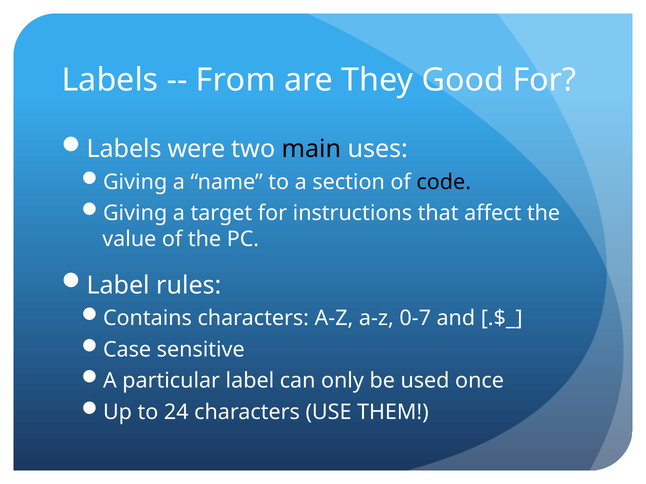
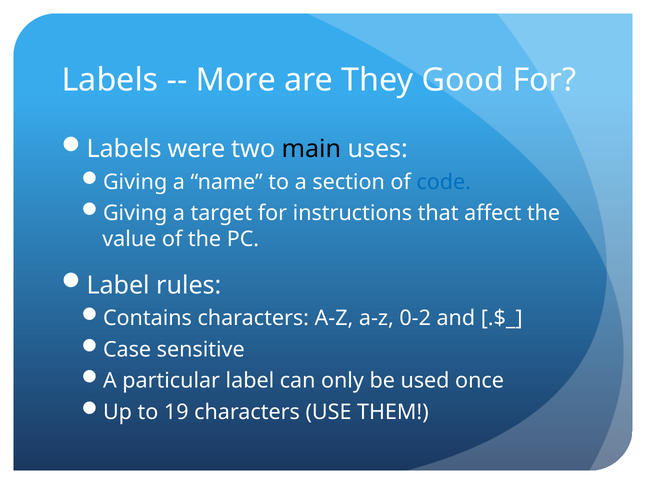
From: From -> More
code colour: black -> blue
0-7: 0-7 -> 0-2
24: 24 -> 19
